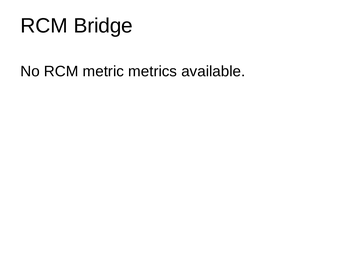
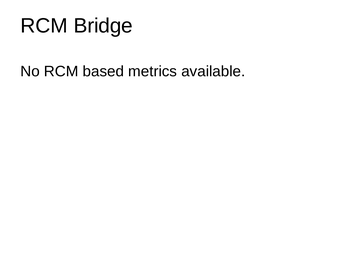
metric: metric -> based
